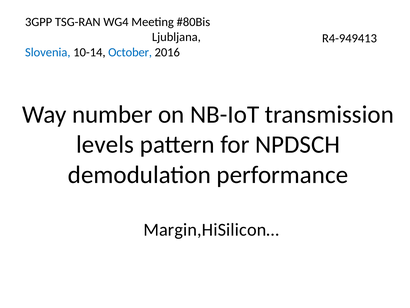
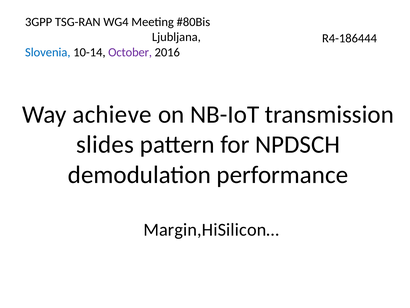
R4-949413: R4-949413 -> R4-186444
October colour: blue -> purple
number: number -> achieve
levels: levels -> slides
